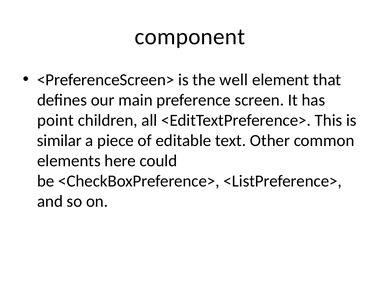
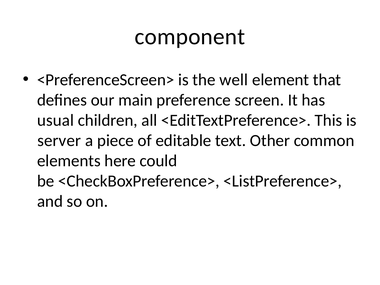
point: point -> usual
similar: similar -> server
